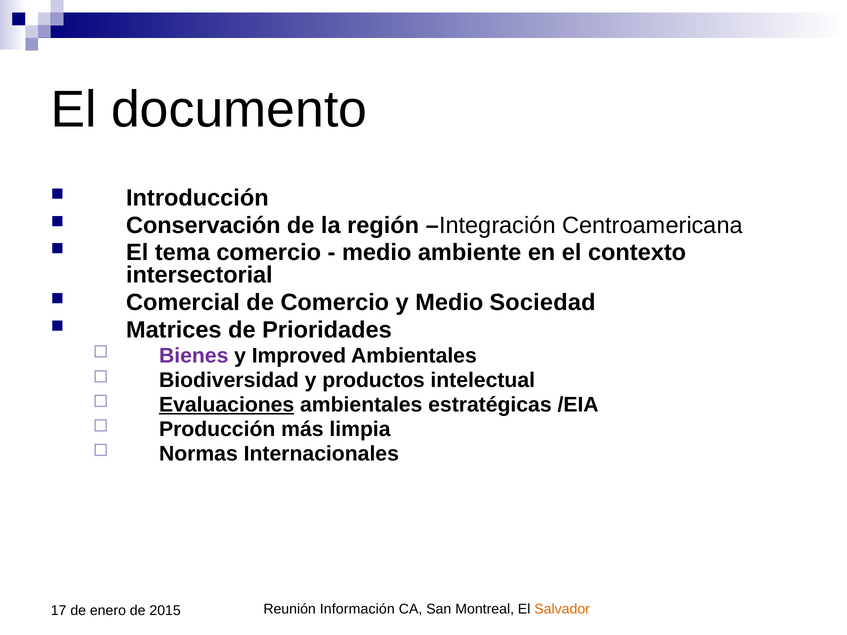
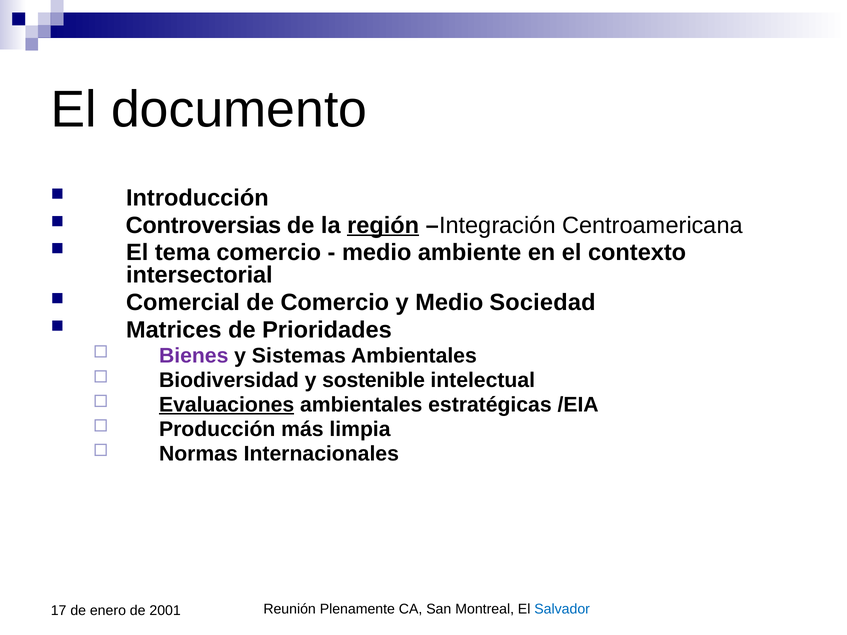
Conservación: Conservación -> Controversias
región underline: none -> present
Improved: Improved -> Sistemas
productos: productos -> sostenible
Información: Información -> Plenamente
Salvador colour: orange -> blue
2015: 2015 -> 2001
